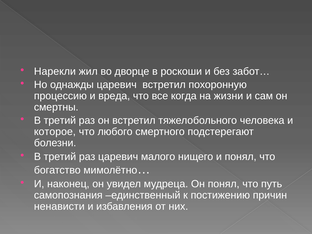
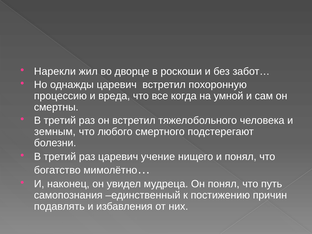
жизни: жизни -> умной
которое: которое -> земным
малого: малого -> учение
ненависти: ненависти -> подавлять
